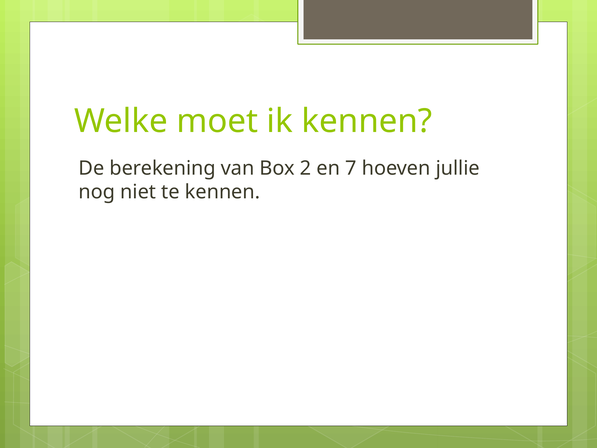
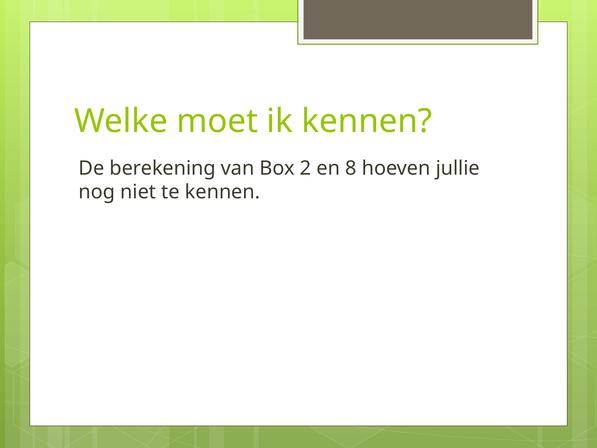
7: 7 -> 8
